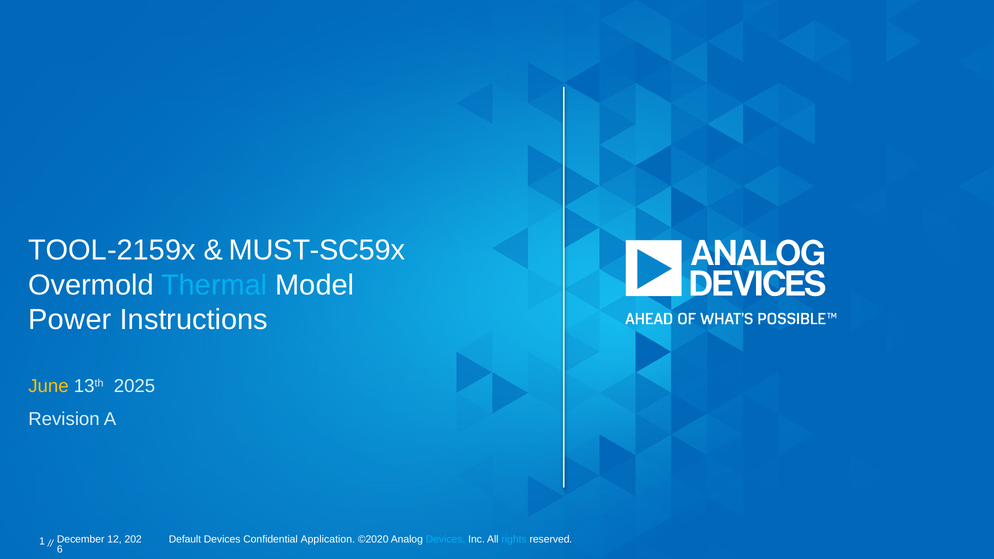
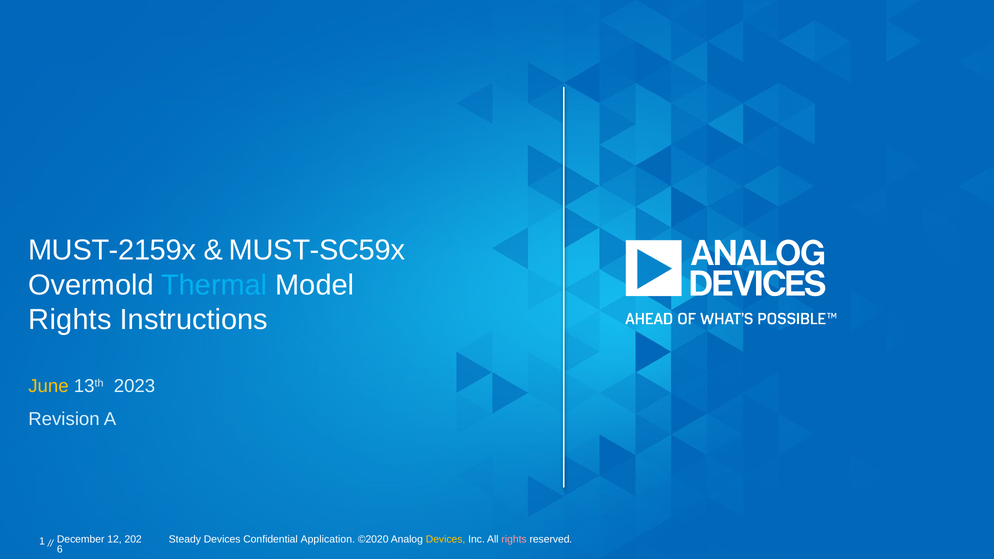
TOOL-2159x: TOOL-2159x -> MUST-2159x
Power at (70, 320): Power -> Rights
2025: 2025 -> 2023
Default: Default -> Steady
Devices at (446, 540) colour: light blue -> yellow
rights at (514, 540) colour: light blue -> pink
